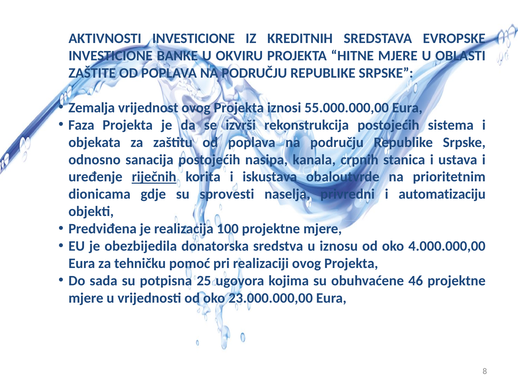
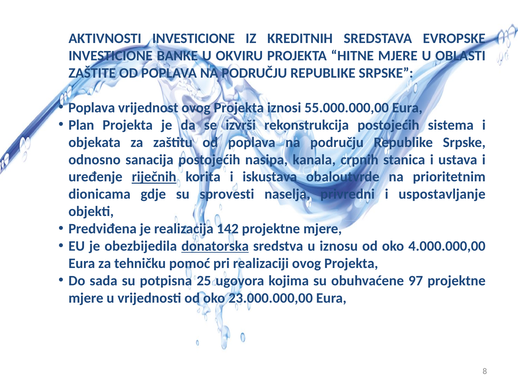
Zemalja at (92, 108): Zemalja -> Poplava
Faza: Faza -> Plan
automatizaciju: automatizaciju -> uspostavljanje
100: 100 -> 142
donatorska underline: none -> present
46: 46 -> 97
